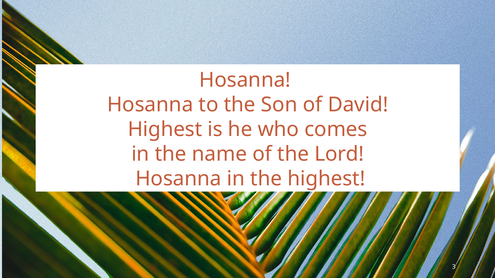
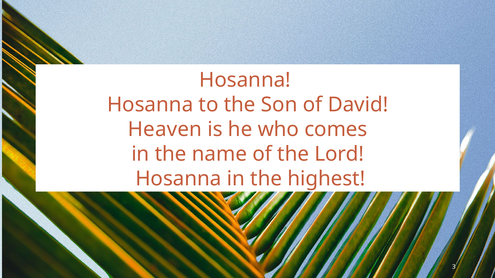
Highest at (165, 130): Highest -> Heaven
